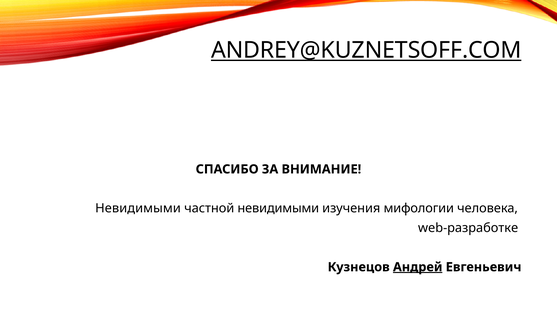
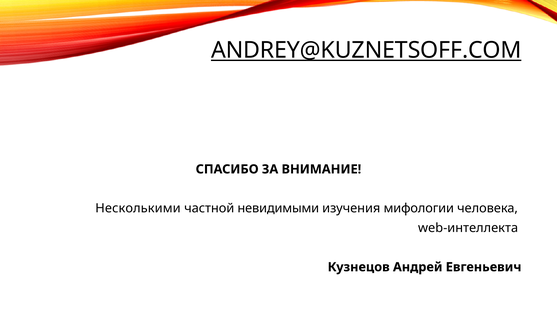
Невидимыми at (138, 209): Невидимыми -> Несколькими
web-разработке: web-разработке -> web-интеллекта
Андрей underline: present -> none
